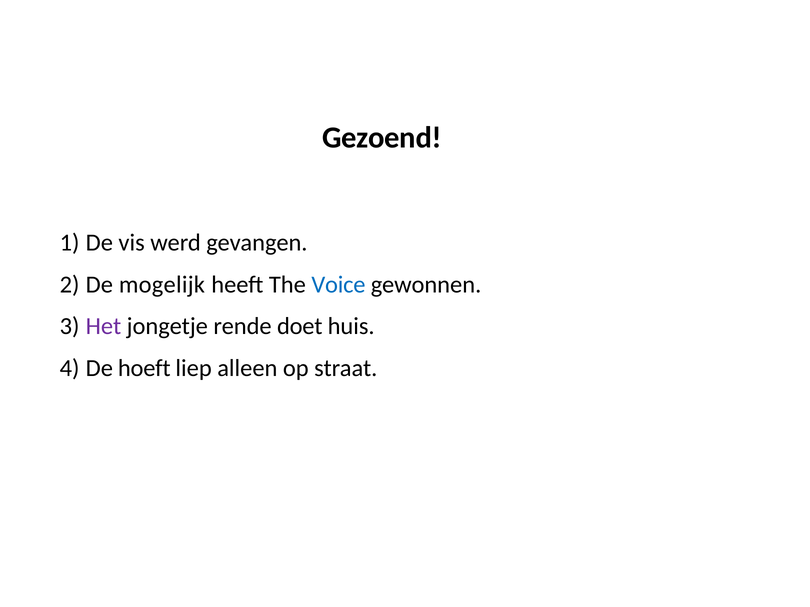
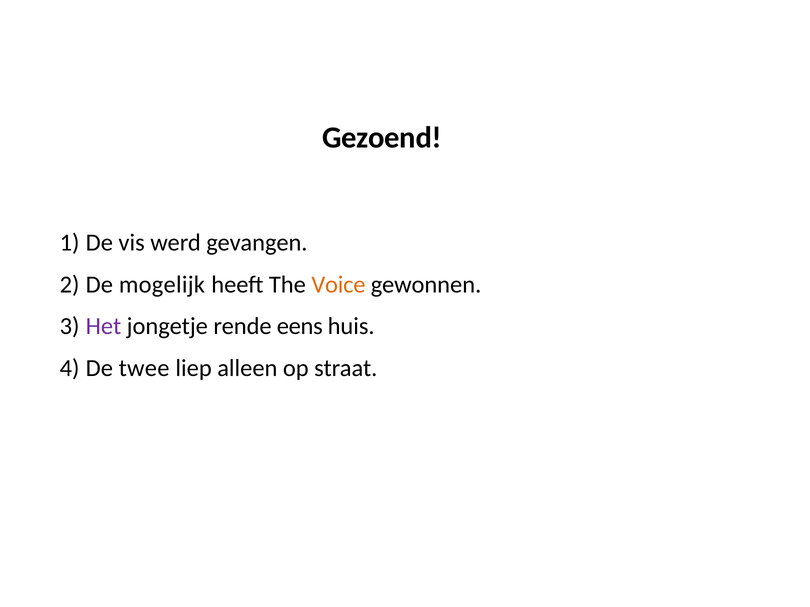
Voice colour: blue -> orange
doet: doet -> eens
hoeft: hoeft -> twee
